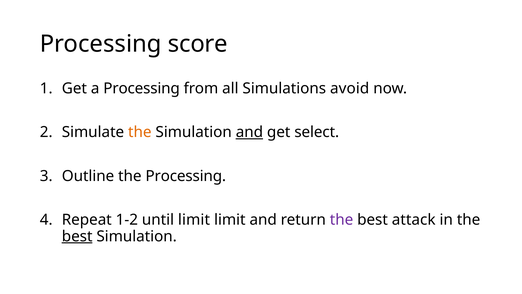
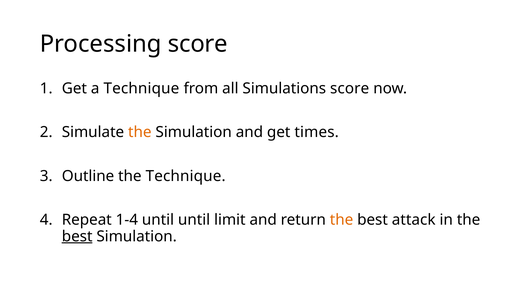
a Processing: Processing -> Technique
Simulations avoid: avoid -> score
and at (249, 132) underline: present -> none
select: select -> times
the Processing: Processing -> Technique
1-2: 1-2 -> 1-4
until limit: limit -> until
the at (342, 220) colour: purple -> orange
